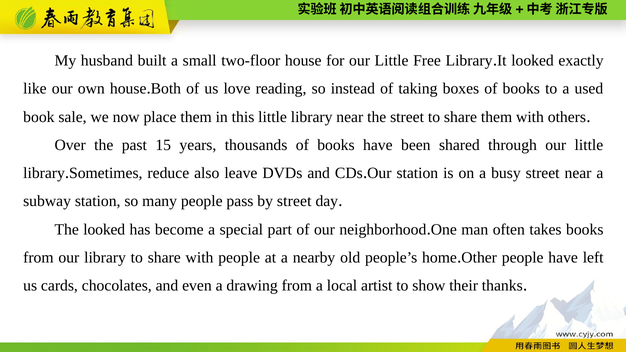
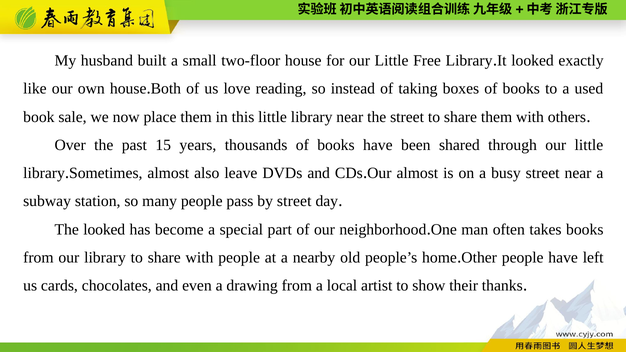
reduce at (168, 173): reduce -> almost
Our station: station -> almost
